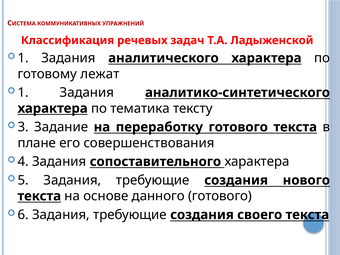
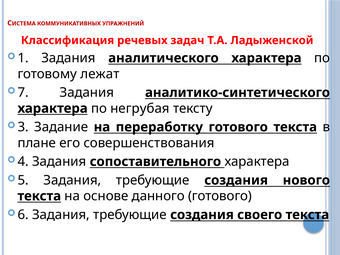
1 at (23, 93): 1 -> 7
тематика: тематика -> негрубая
